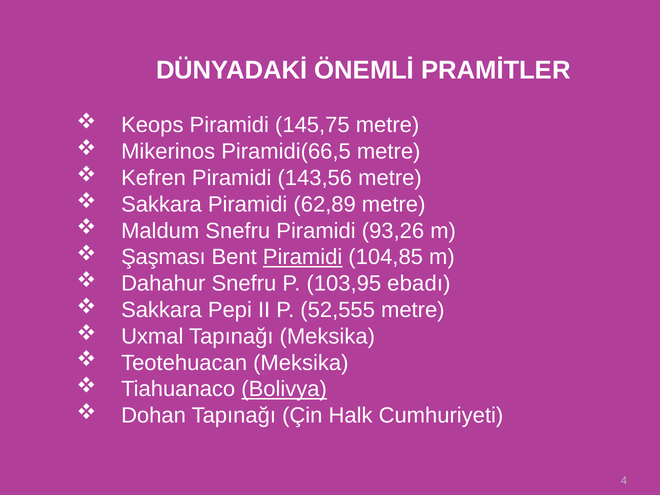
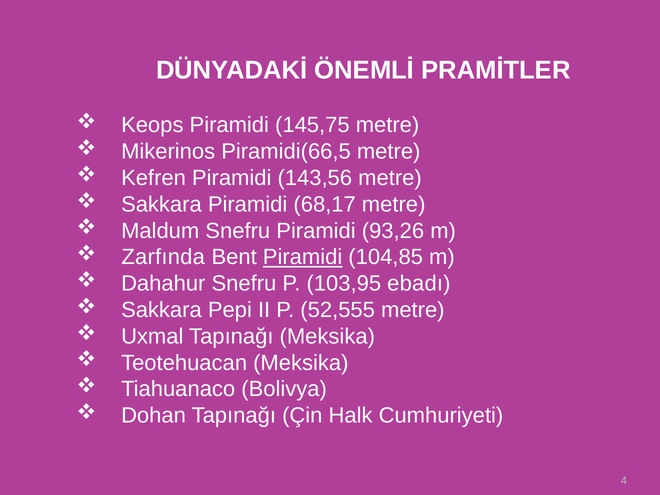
62,89: 62,89 -> 68,17
Şaşması: Şaşması -> Zarfında
Bolivya underline: present -> none
